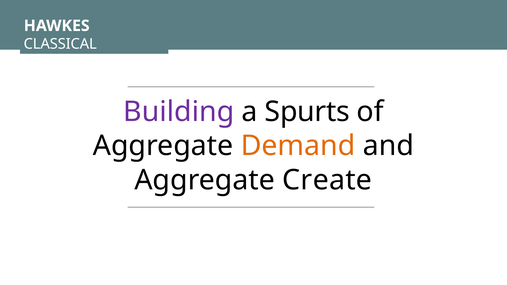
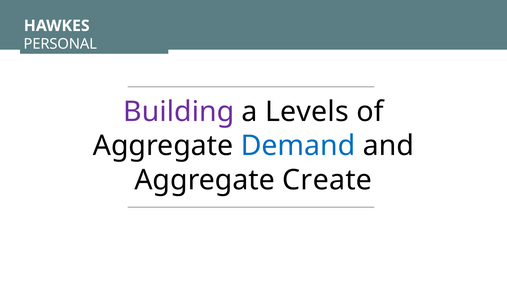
CLASSICAL: CLASSICAL -> PERSONAL
Spurts: Spurts -> Levels
Demand colour: orange -> blue
